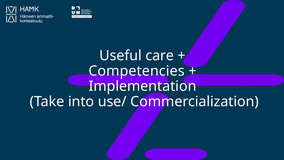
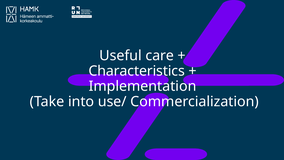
Competencies: Competencies -> Characteristics
